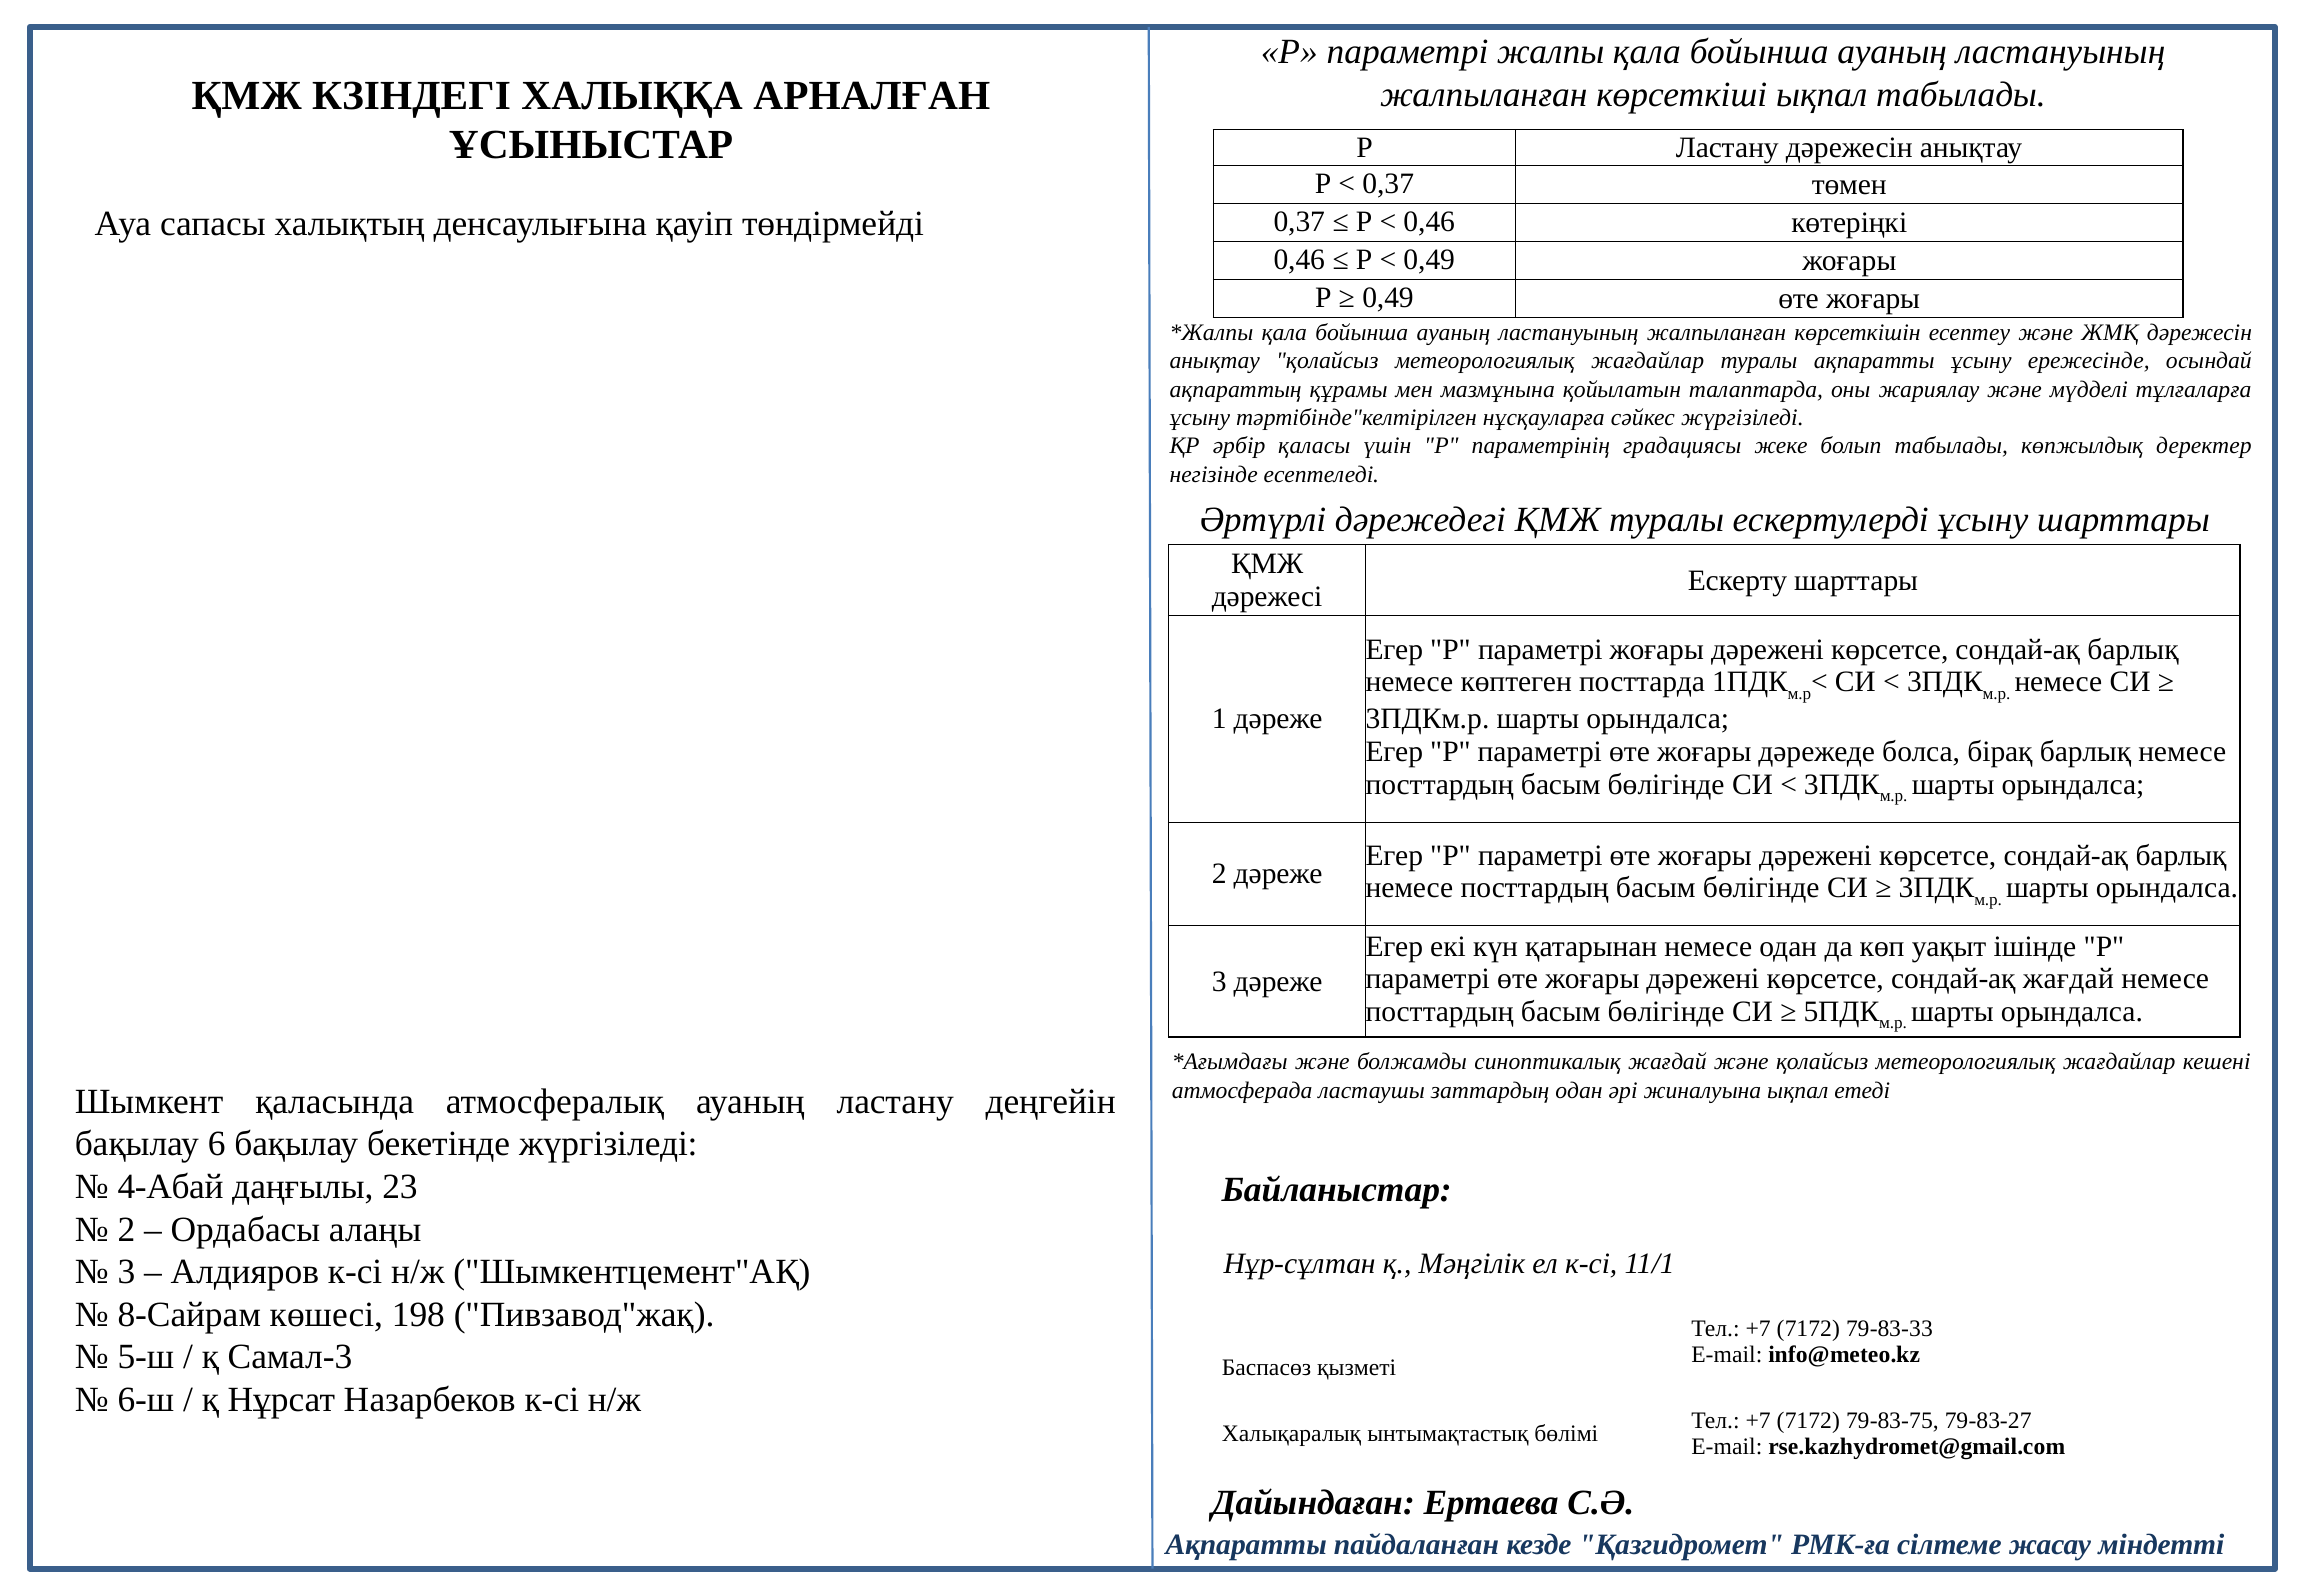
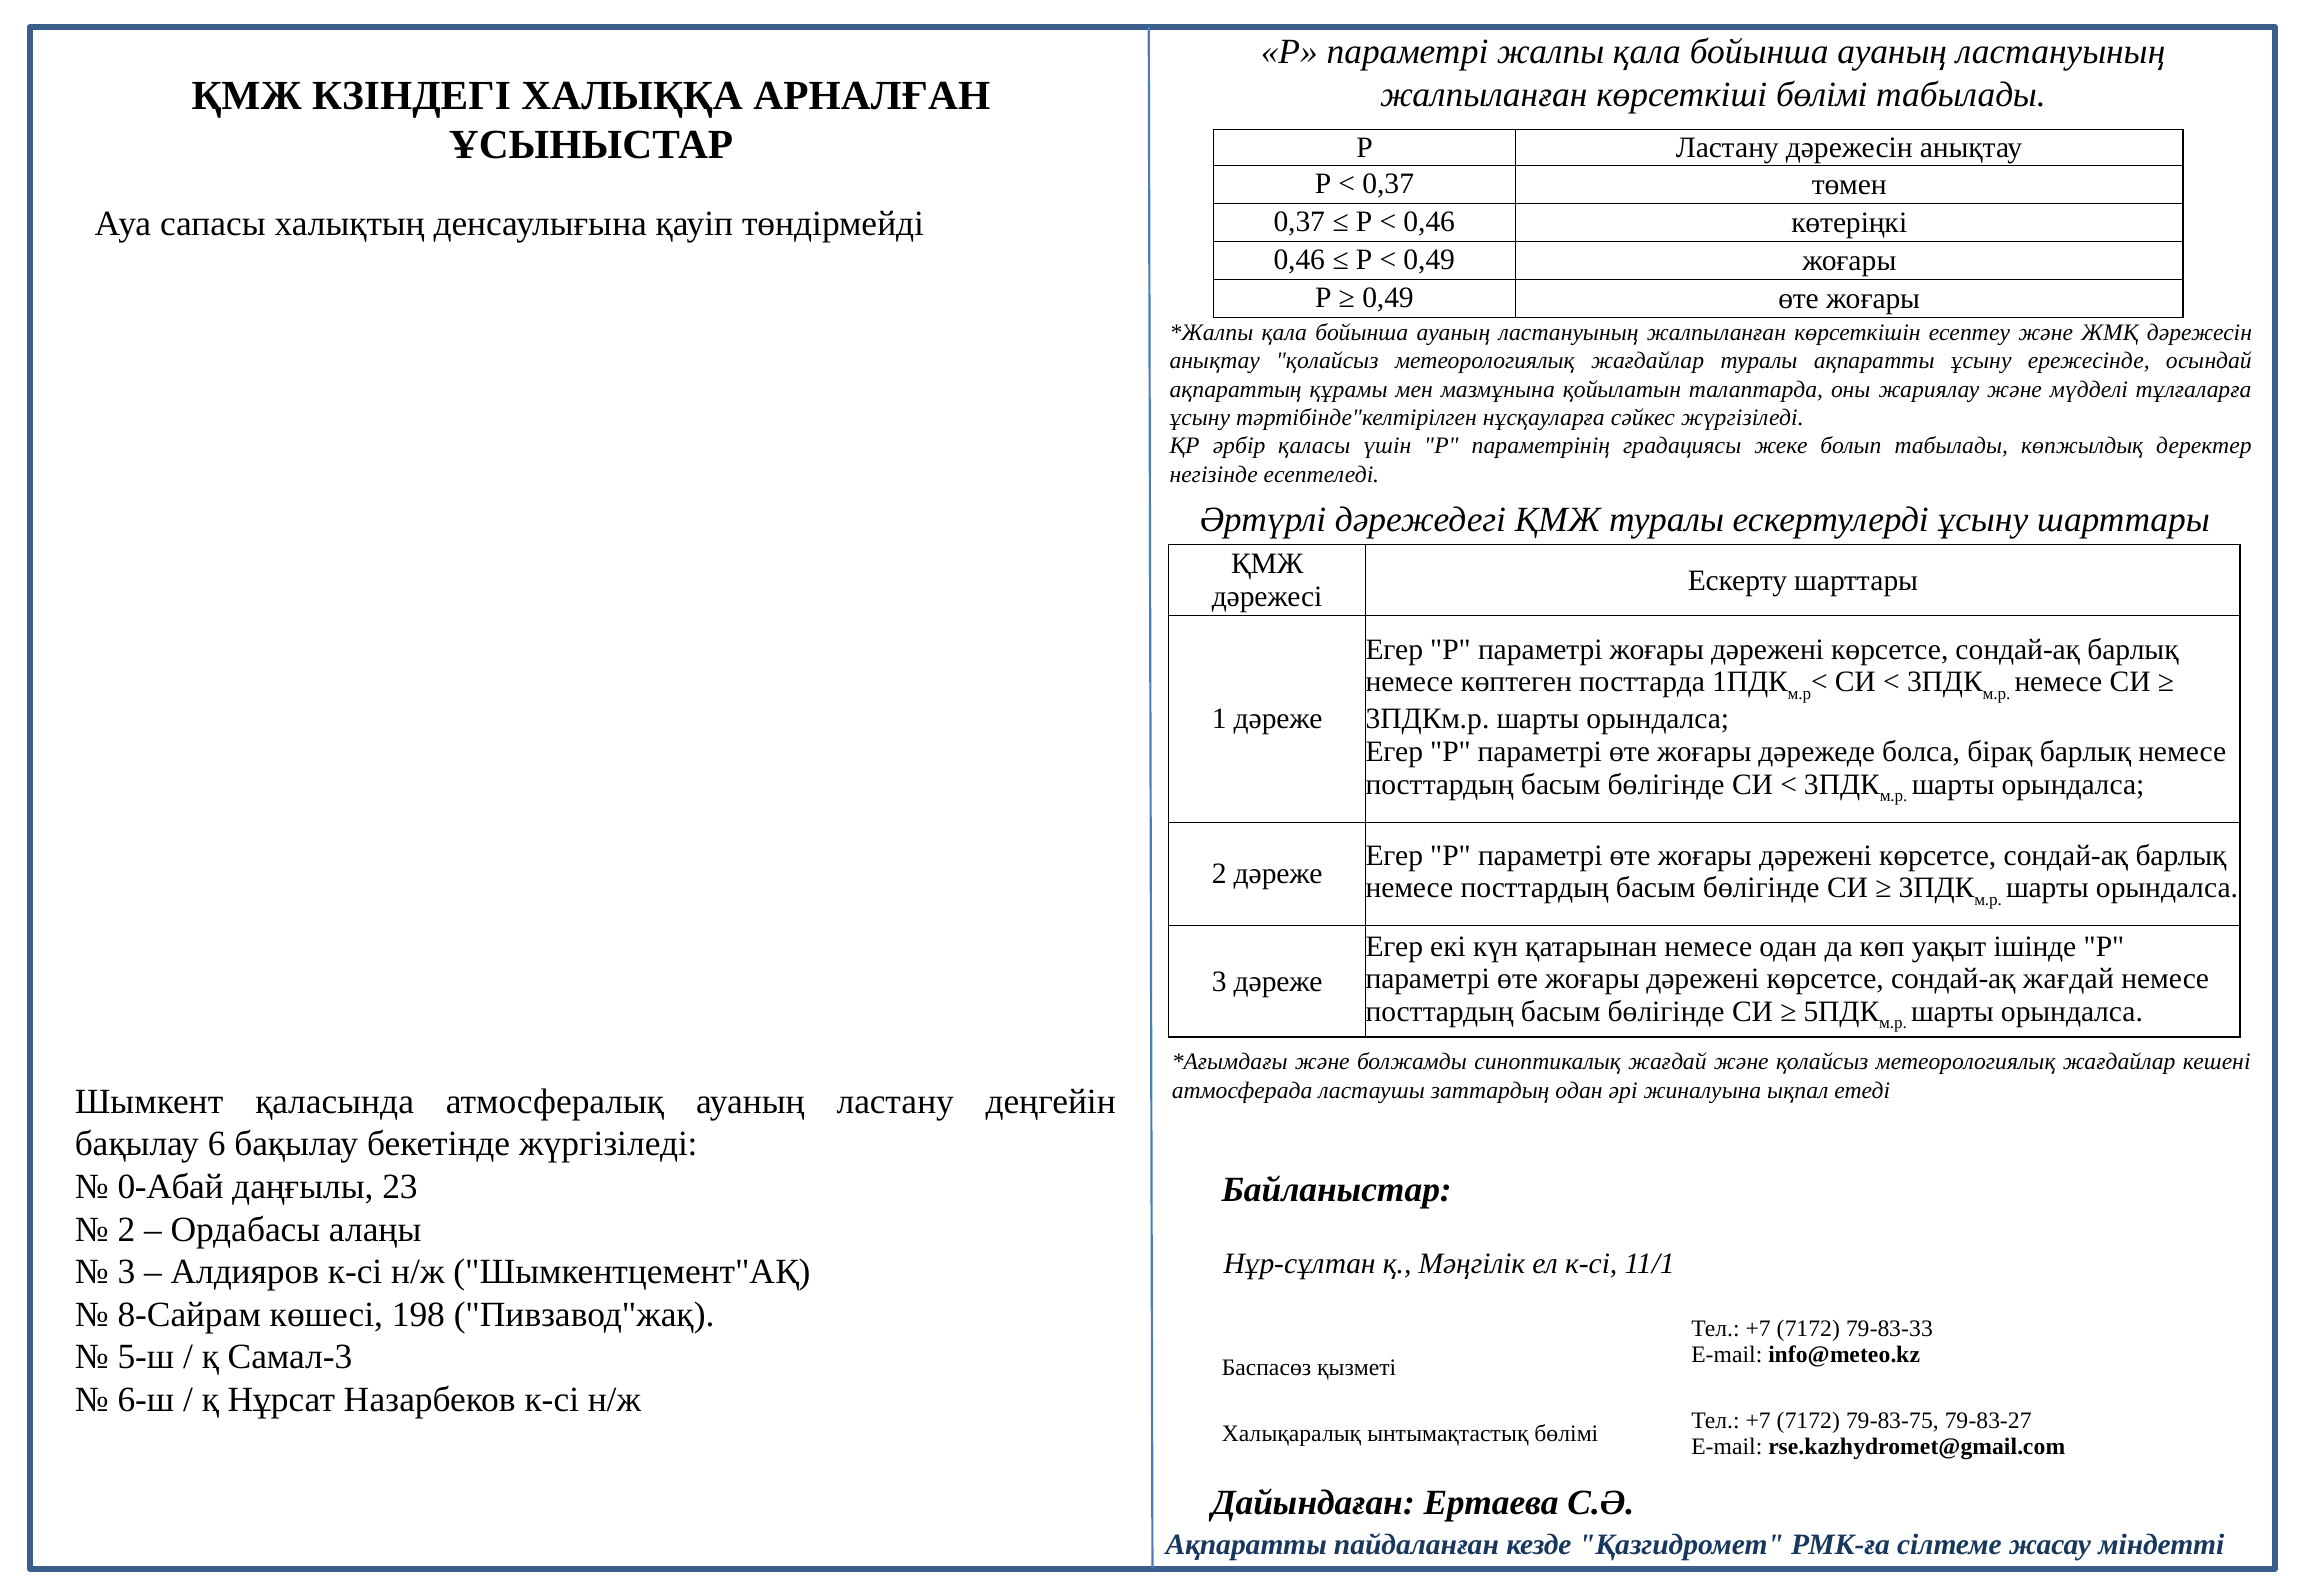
көрсеткіші ықпал: ықпал -> бөлімі
4-Абай: 4-Абай -> 0-Абай
